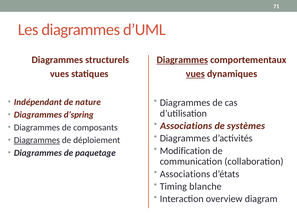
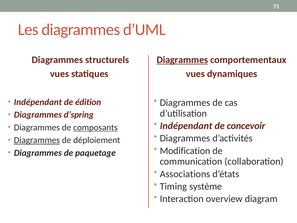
vues at (195, 74) underline: present -> none
nature: nature -> édition
Associations at (186, 126): Associations -> Indépendant
systèmes: systèmes -> concevoir
composants underline: none -> present
blanche: blanche -> système
